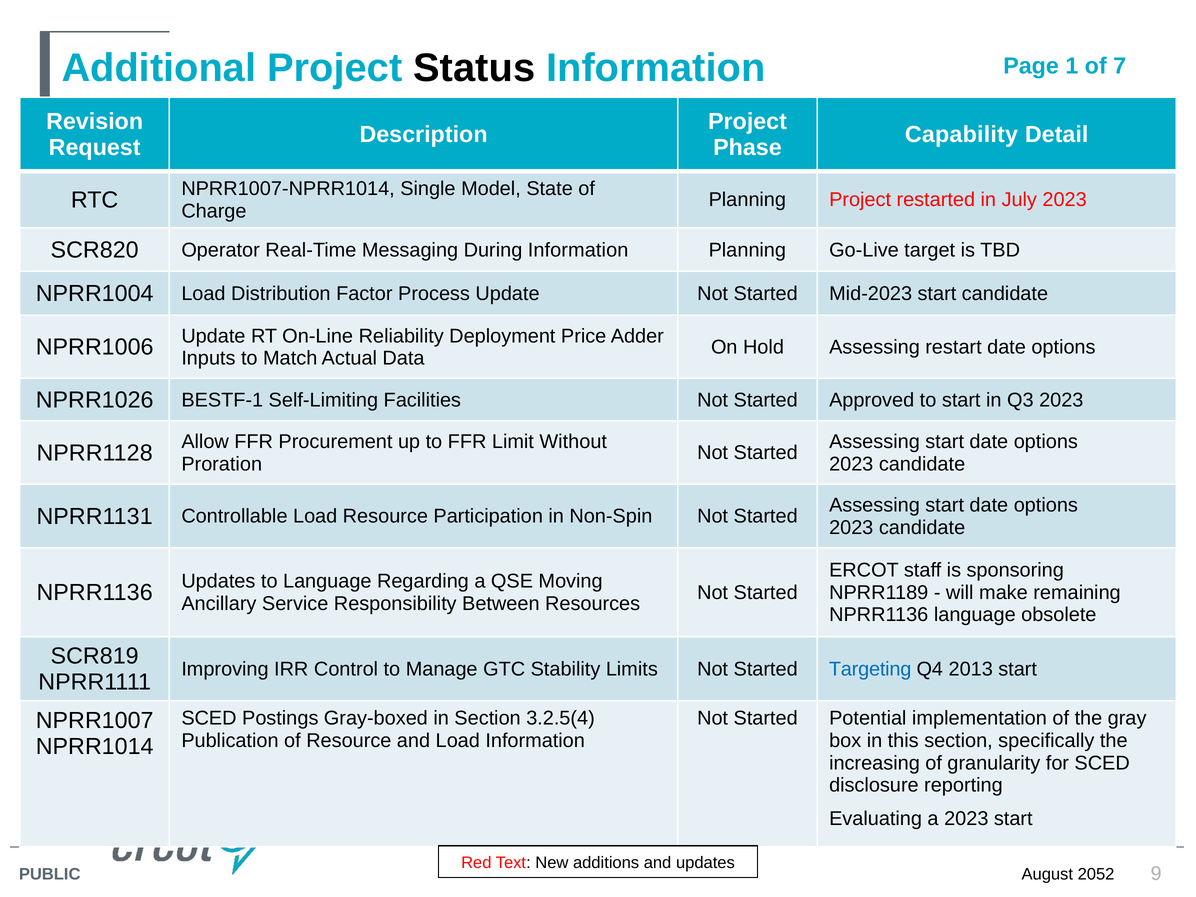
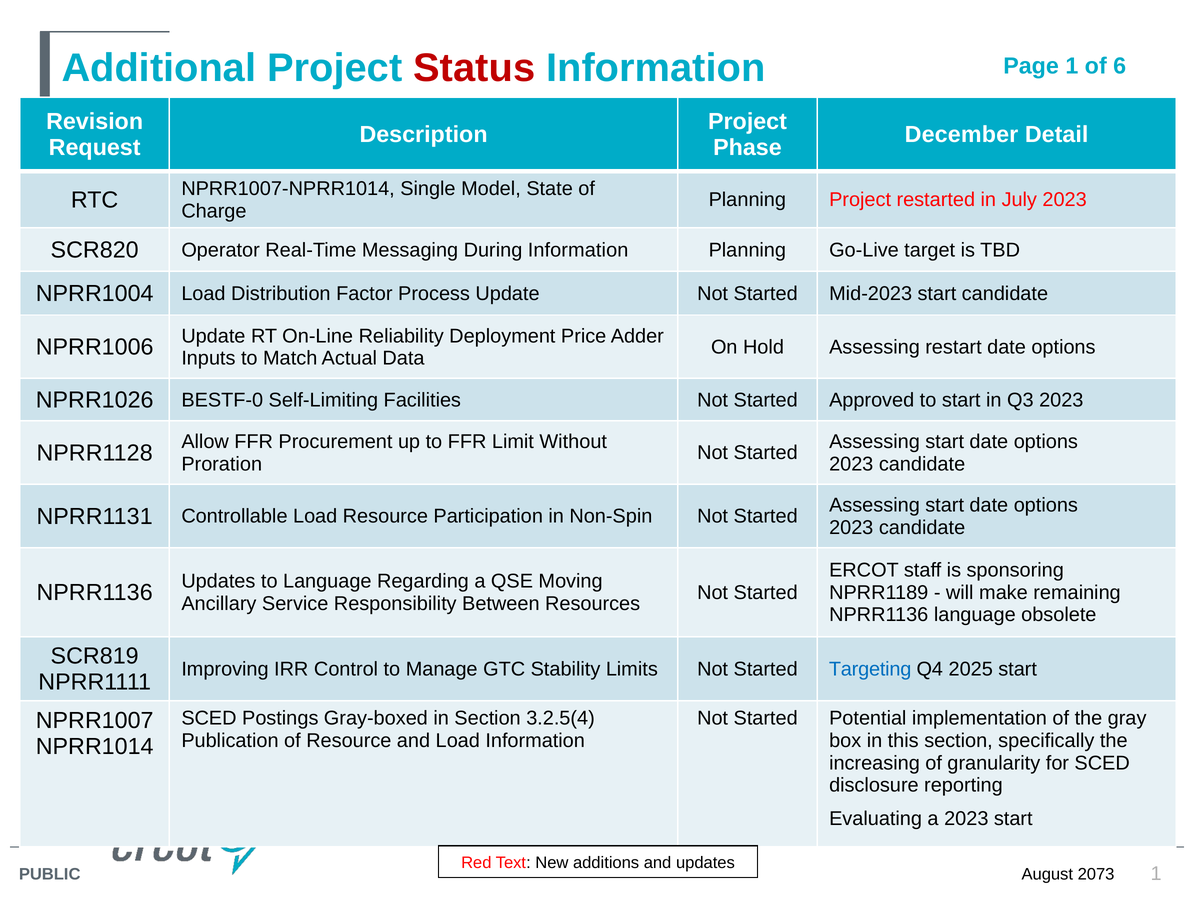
Status colour: black -> red
7: 7 -> 6
Capability: Capability -> December
BESTF-1: BESTF-1 -> BESTF-0
2013: 2013 -> 2025
2052: 2052 -> 2073
9 at (1156, 873): 9 -> 1
